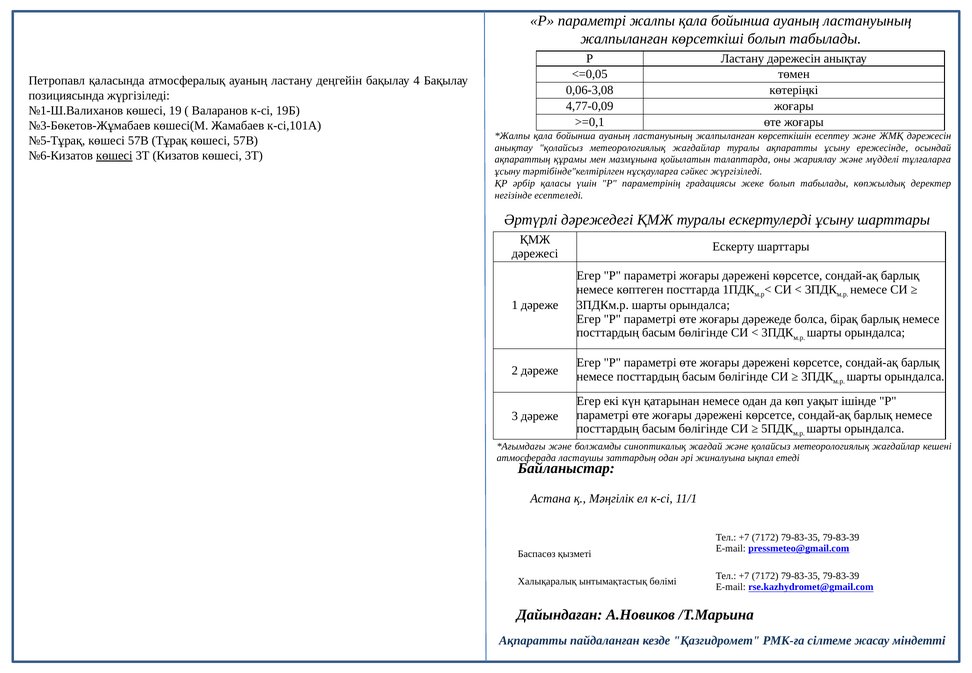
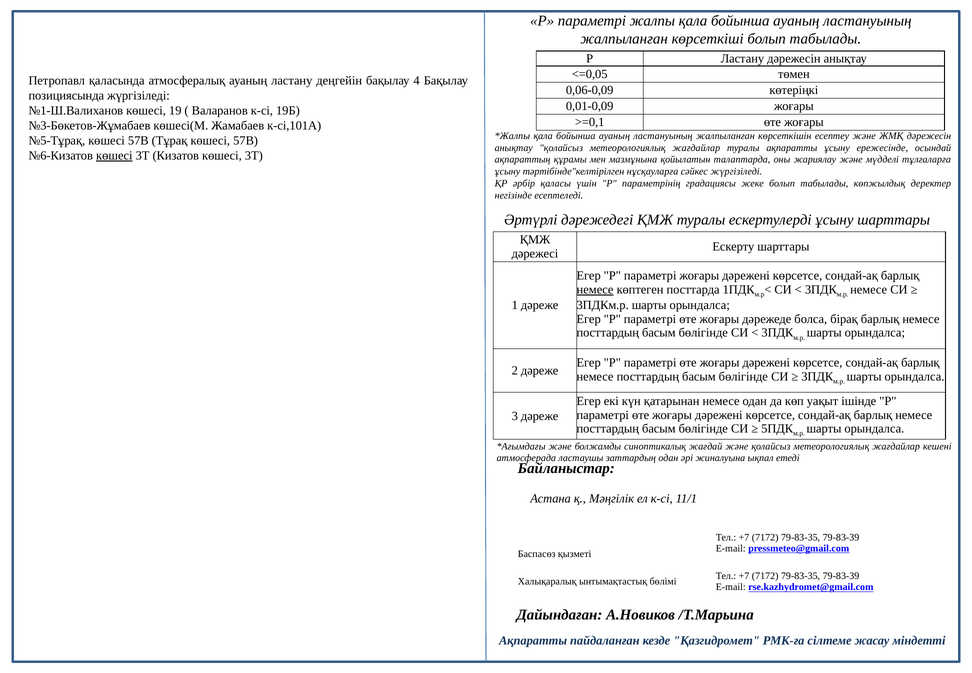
0,06-3,08: 0,06-3,08 -> 0,06-0,09
4,77-0,09: 4,77-0,09 -> 0,01-0,09
немесе at (595, 290) underline: none -> present
